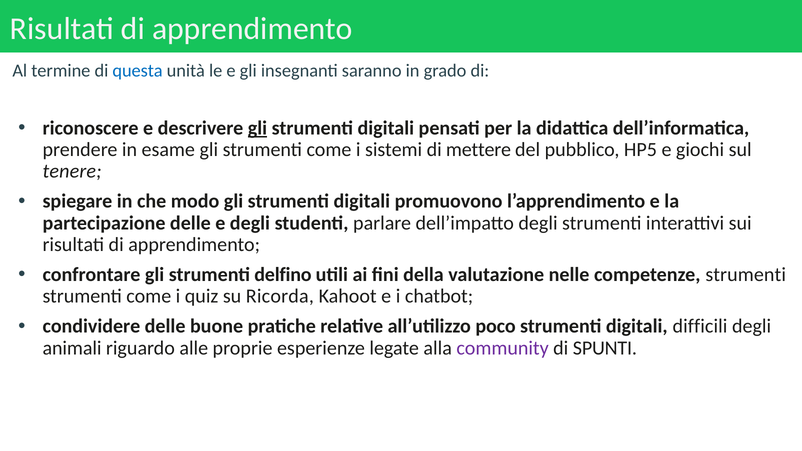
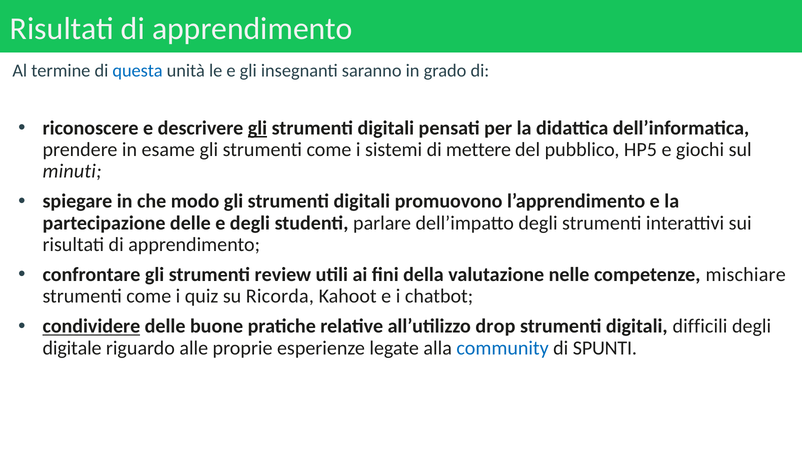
tenere: tenere -> minuti
delfino: delfino -> review
competenze strumenti: strumenti -> mischiare
condividere underline: none -> present
poco: poco -> drop
animali: animali -> digitale
community colour: purple -> blue
